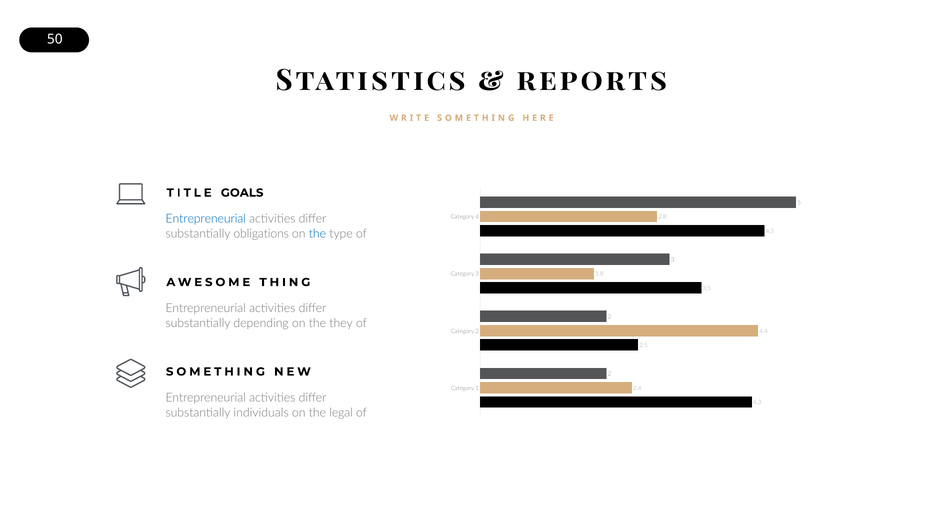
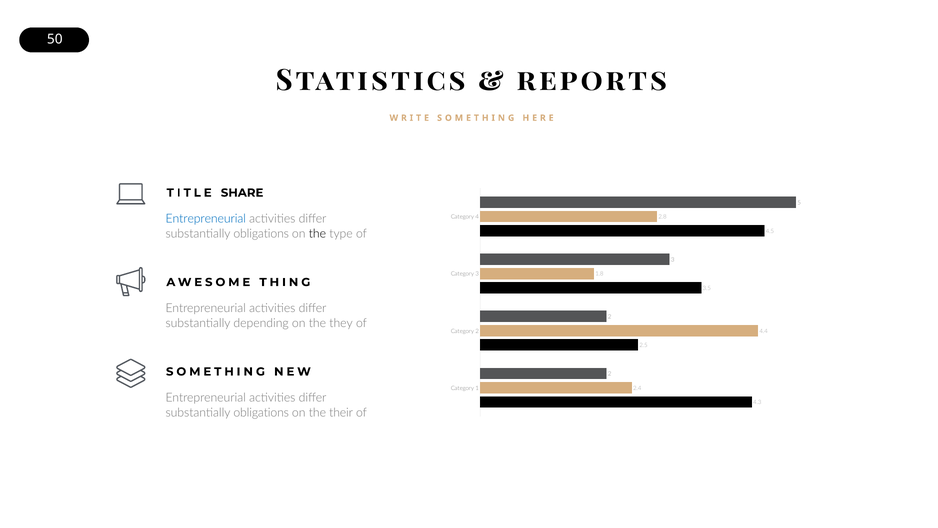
GOALS: GOALS -> SHARE
the at (317, 233) colour: blue -> black
individuals at (261, 412): individuals -> obligations
legal: legal -> their
